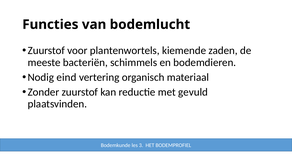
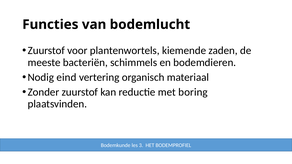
gevuld: gevuld -> boring
